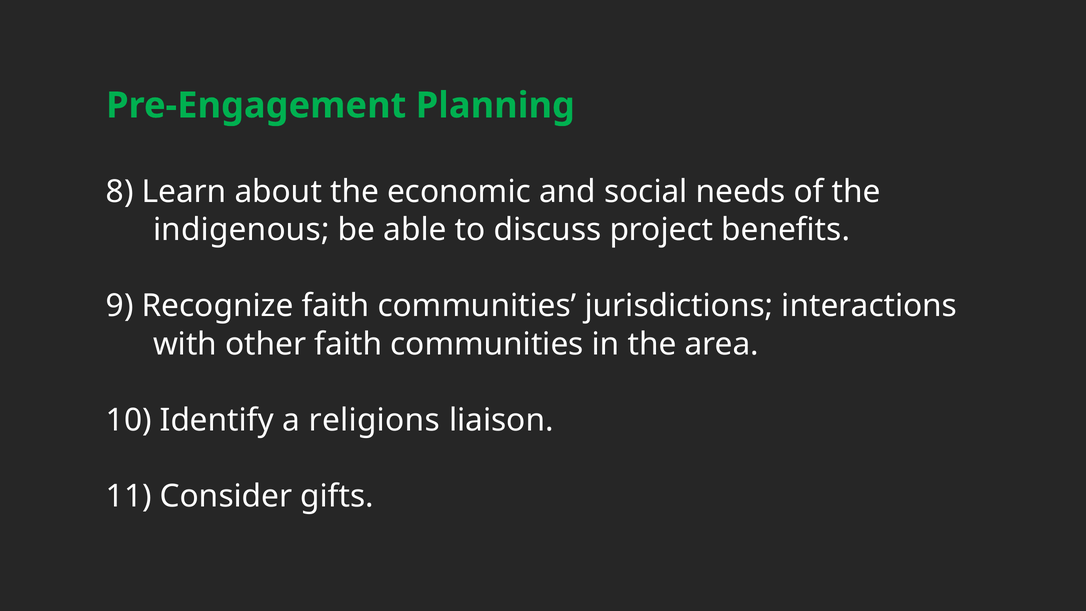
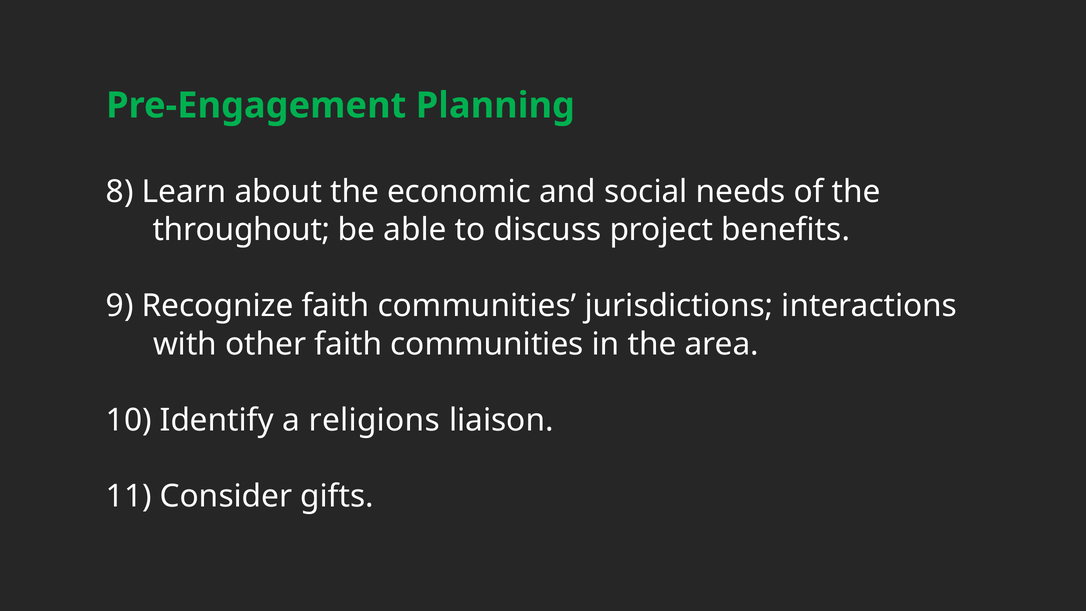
indigenous: indigenous -> throughout
